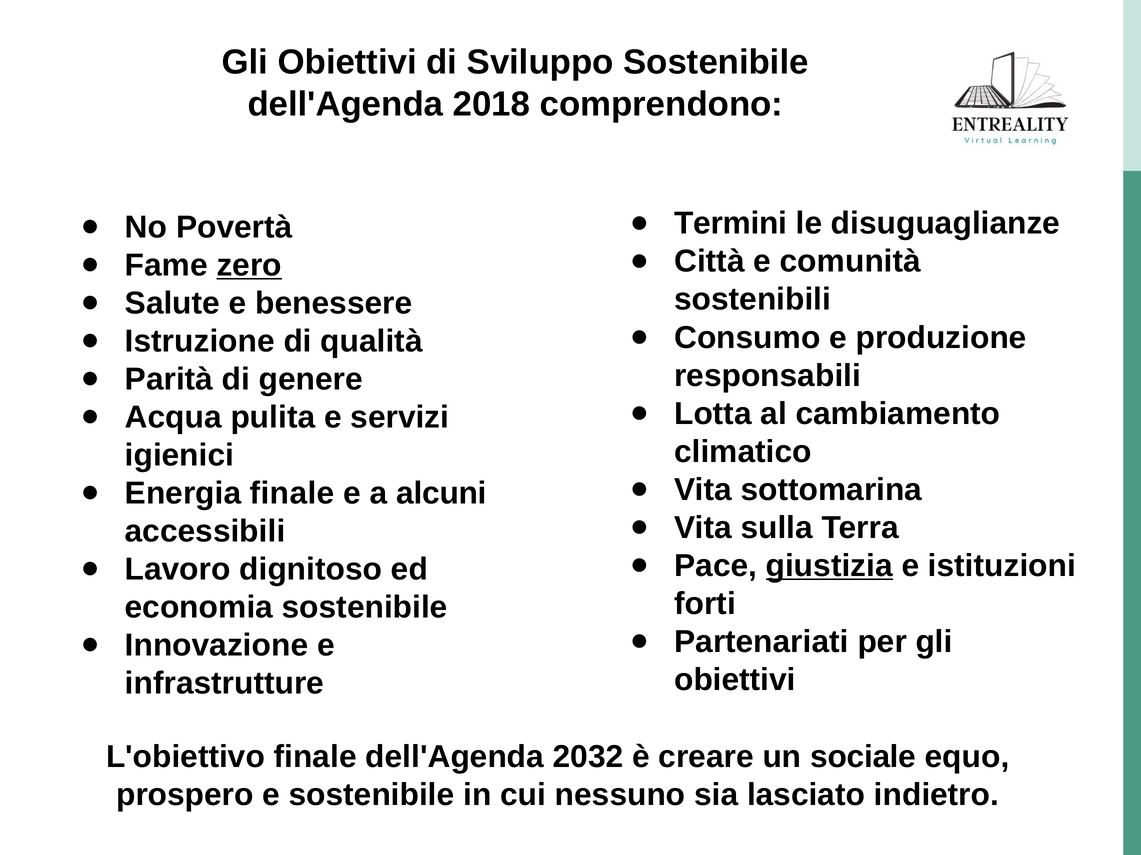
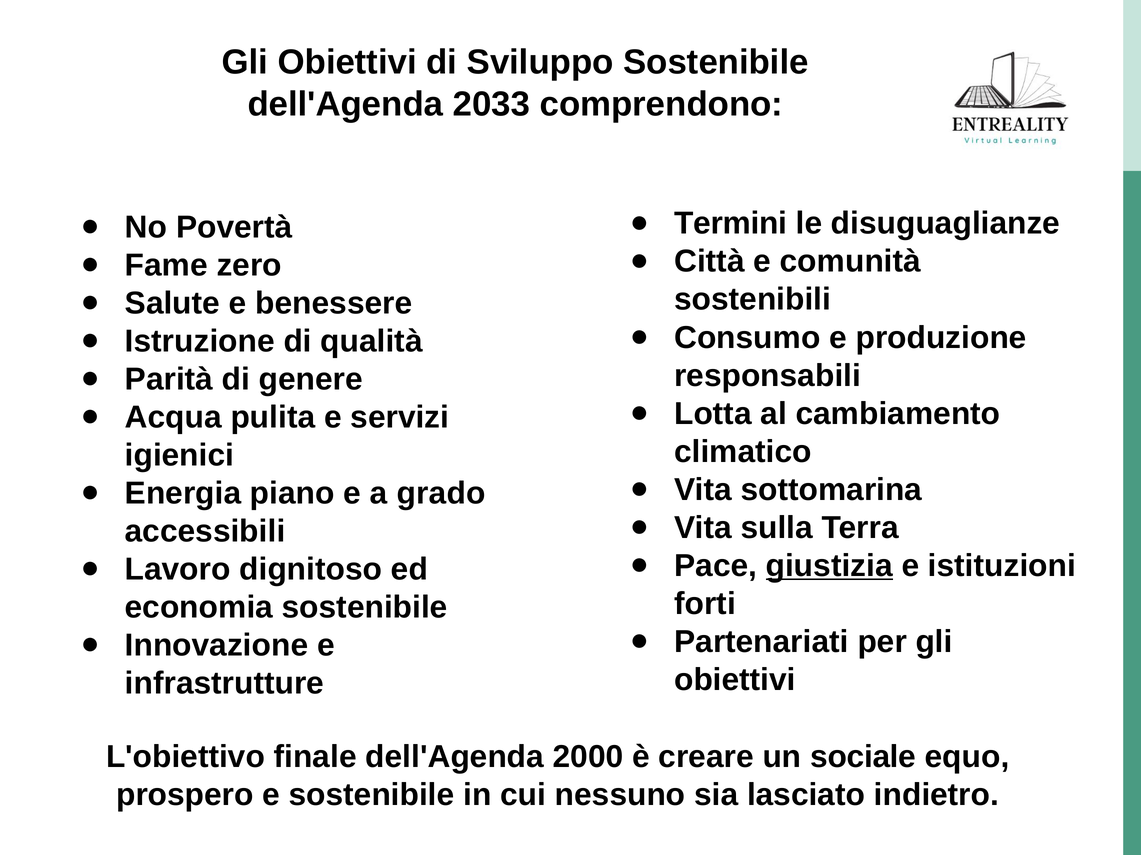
2018: 2018 -> 2033
zero underline: present -> none
Energia finale: finale -> piano
alcuni: alcuni -> grado
2032: 2032 -> 2000
